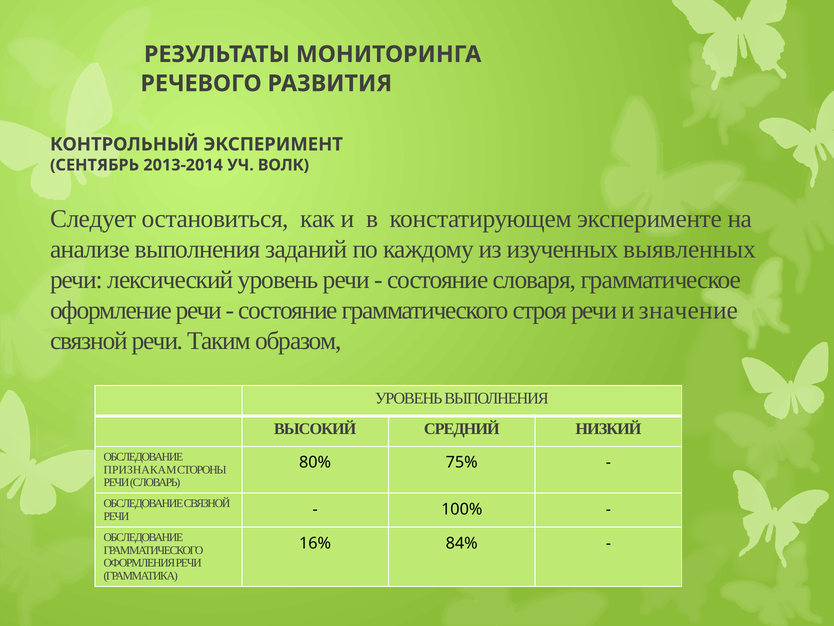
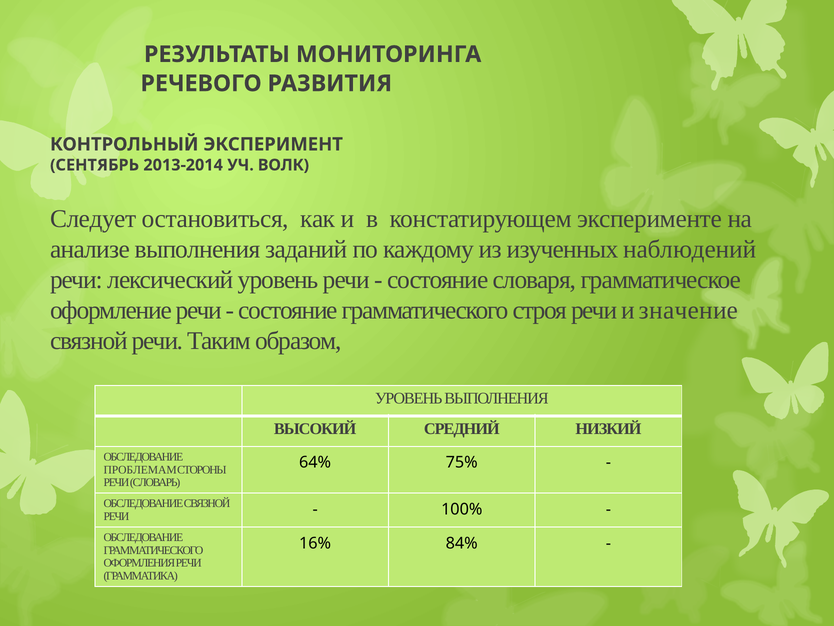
выявленных: выявленных -> наблюдений
80%: 80% -> 64%
ПРИЗНАКАМ: ПРИЗНАКАМ -> ПРОБЛЕМАМ
